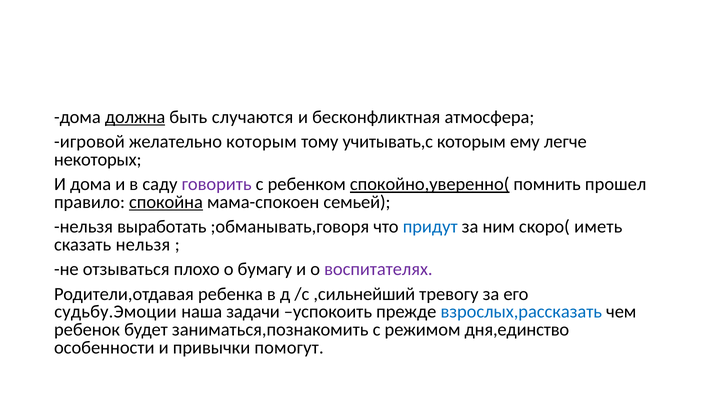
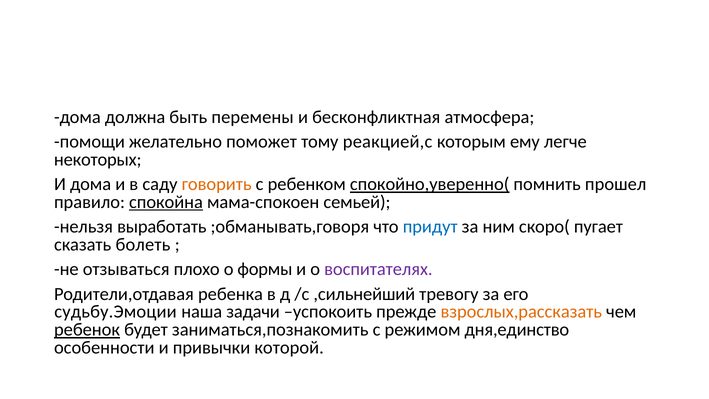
должна underline: present -> none
случаются: случаются -> перемены
игровой: игровой -> помощи
желательно которым: которым -> поможет
учитывать,с: учитывать,с -> реакцией,с
говорить colour: purple -> orange
иметь: иметь -> пугает
сказать нельзя: нельзя -> болеть
бумагу: бумагу -> формы
взрослых,рассказать colour: blue -> orange
ребенок underline: none -> present
помогут: помогут -> которой
